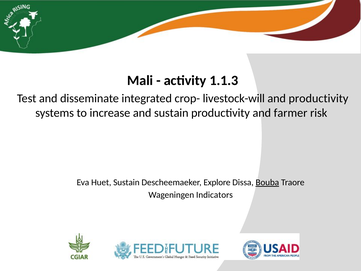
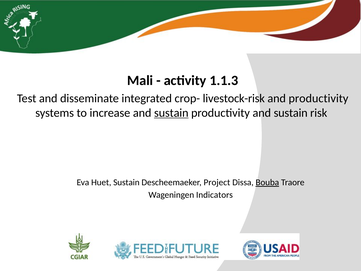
livestock-will: livestock-will -> livestock-risk
sustain at (171, 113) underline: none -> present
productivity and farmer: farmer -> sustain
Explore: Explore -> Project
